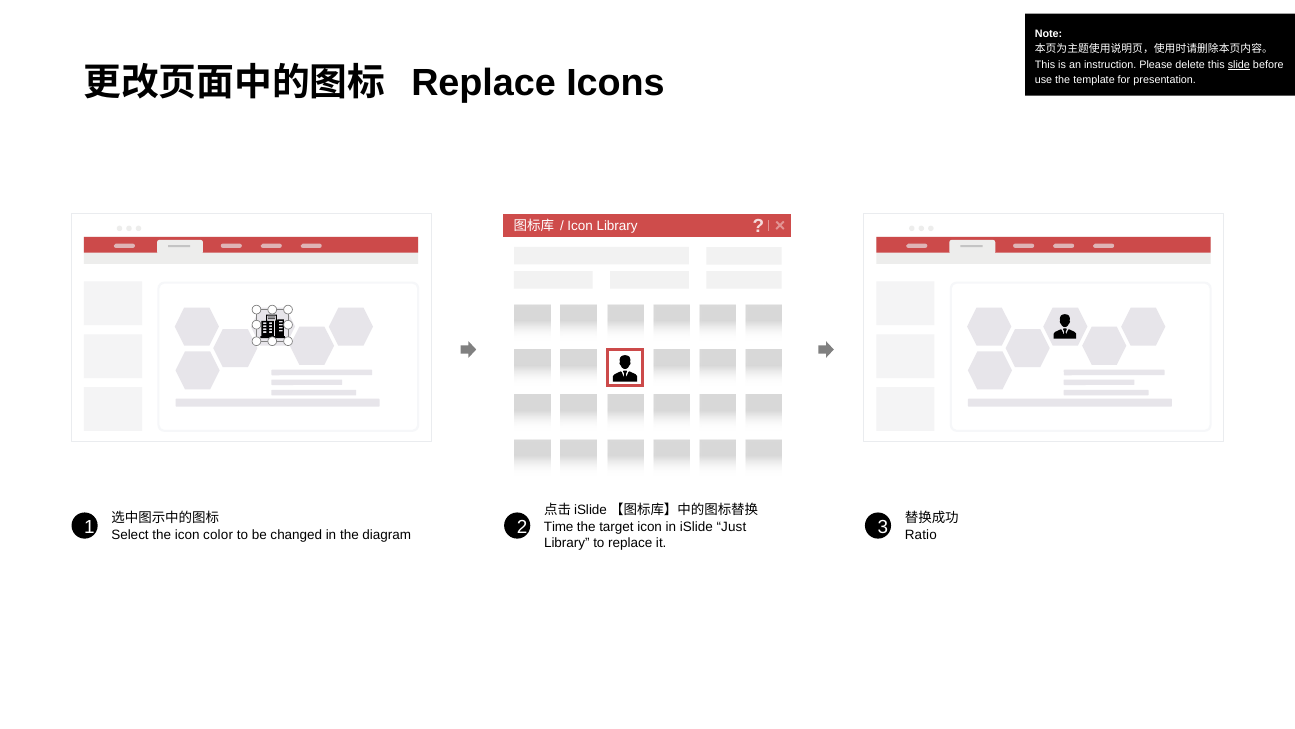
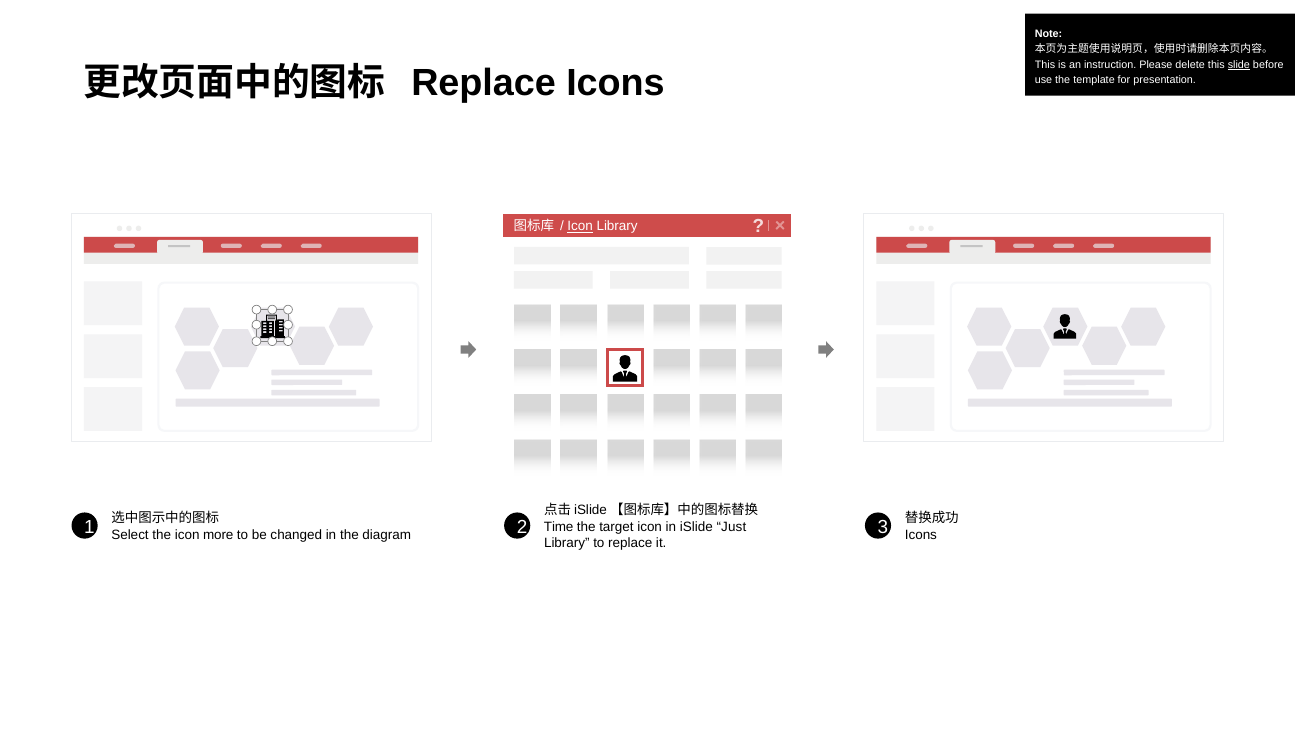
Icon at (580, 226) underline: none -> present
color: color -> more
Ratio at (921, 534): Ratio -> Icons
